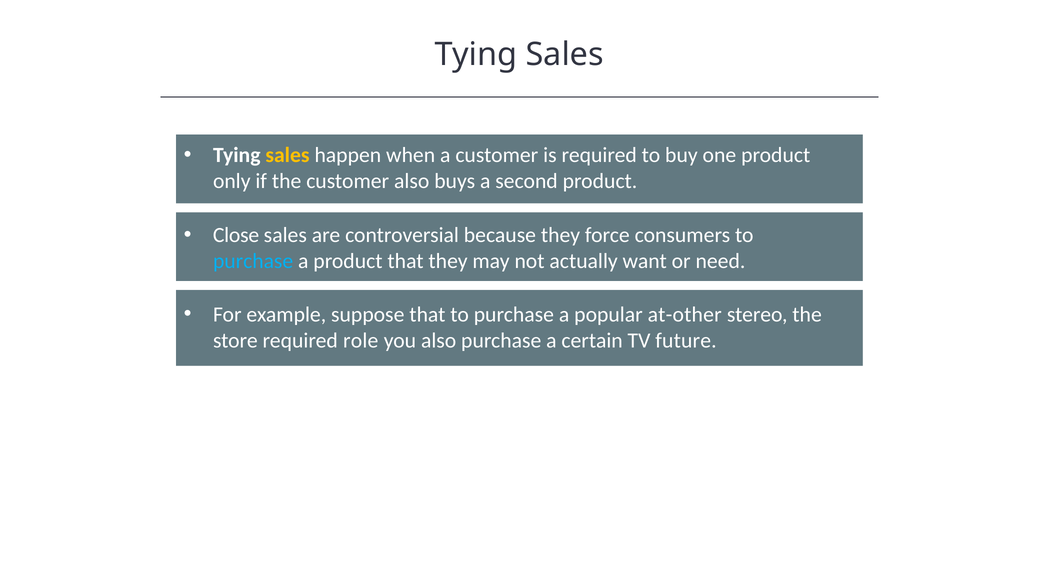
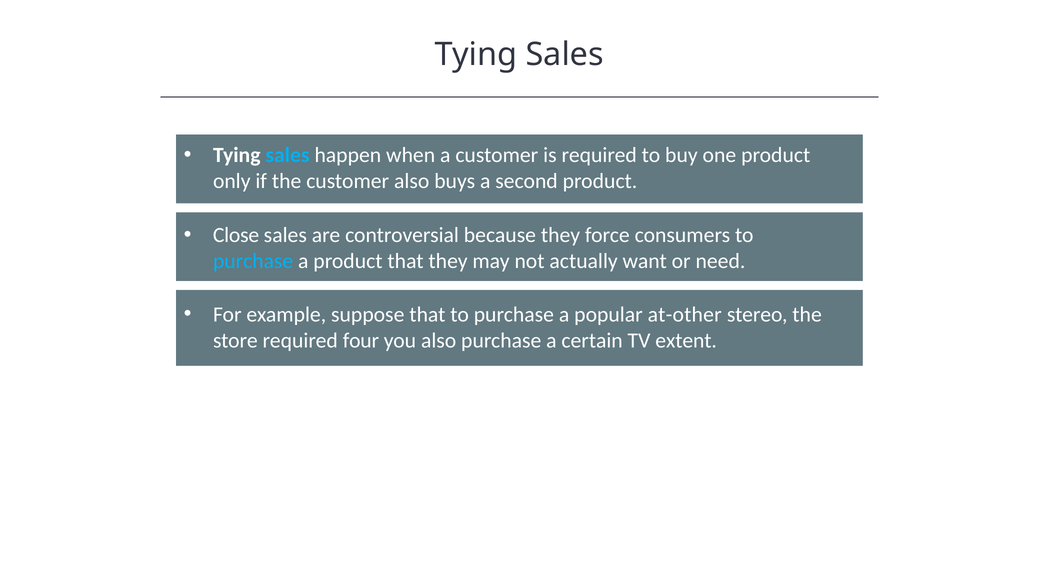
sales at (288, 155) colour: yellow -> light blue
role: role -> four
future: future -> extent
